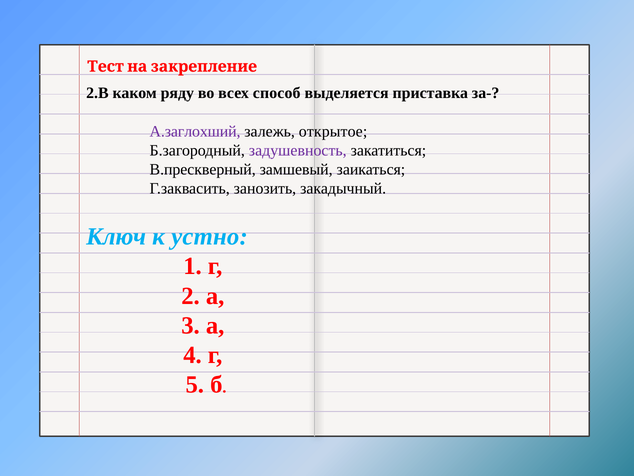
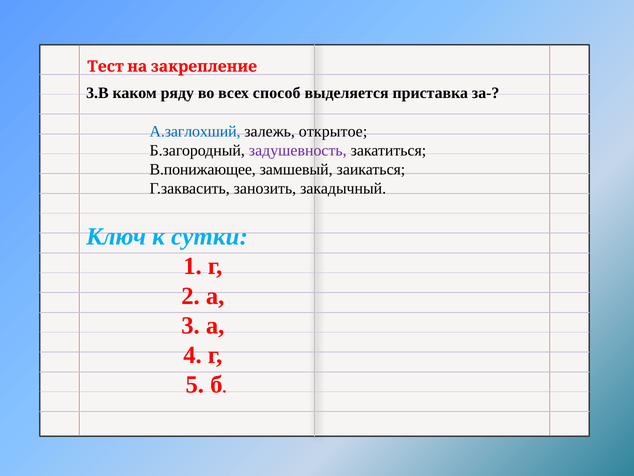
2.В: 2.В -> 3.В
А.заглохший colour: purple -> blue
В.прескверный: В.прескверный -> В.понижающее
устно: устно -> сутки
